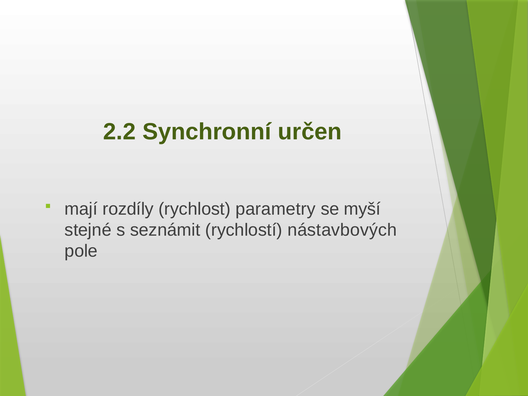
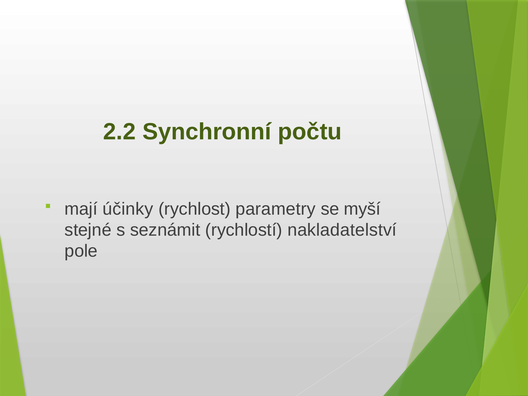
určen: určen -> počtu
rozdíly: rozdíly -> účinky
nástavbových: nástavbových -> nakladatelství
